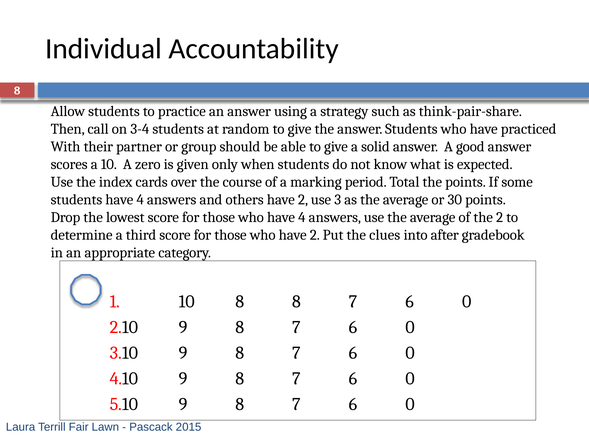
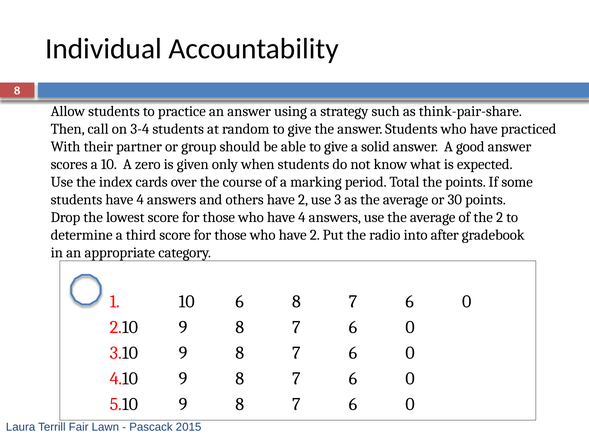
clues: clues -> radio
10 8: 8 -> 6
